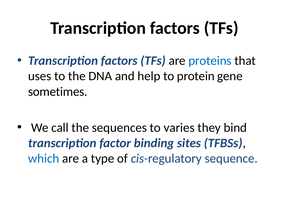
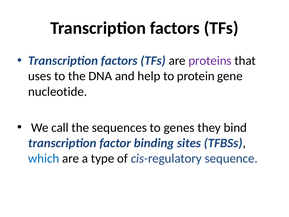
proteins colour: blue -> purple
sometimes: sometimes -> nucleotide
varies: varies -> genes
